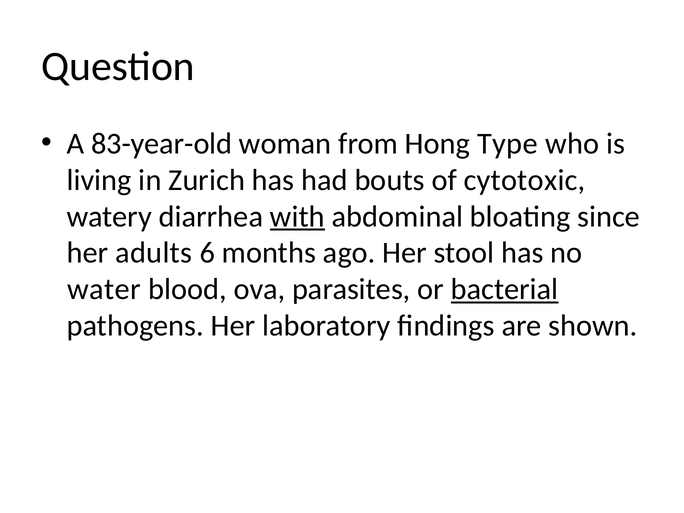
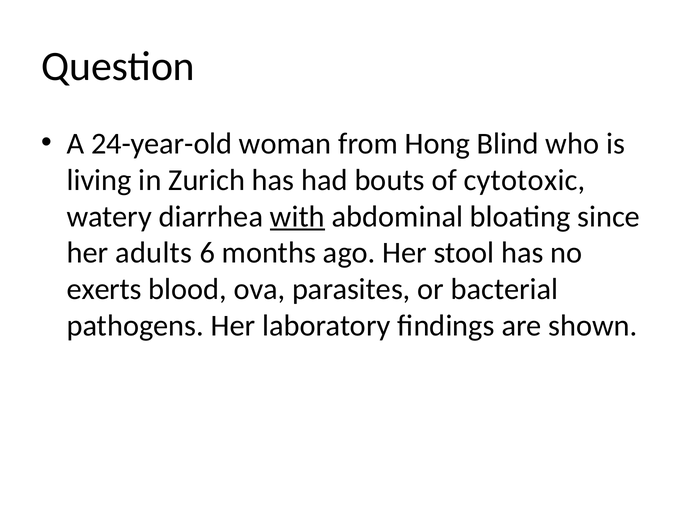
83-year-old: 83-year-old -> 24-year-old
Type: Type -> Blind
water: water -> exerts
bacterial underline: present -> none
